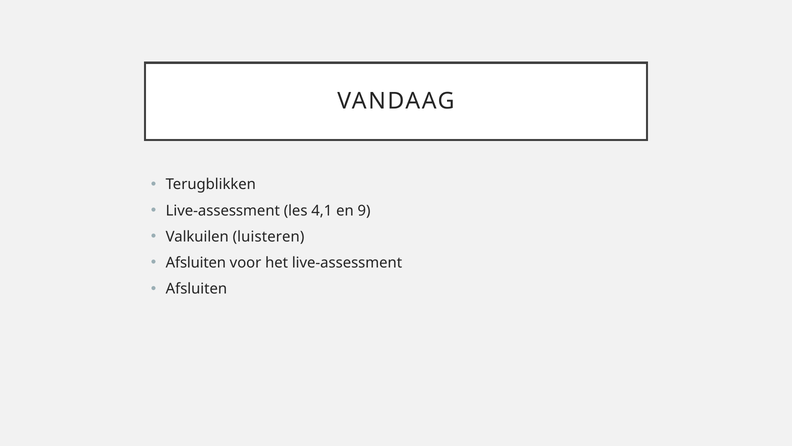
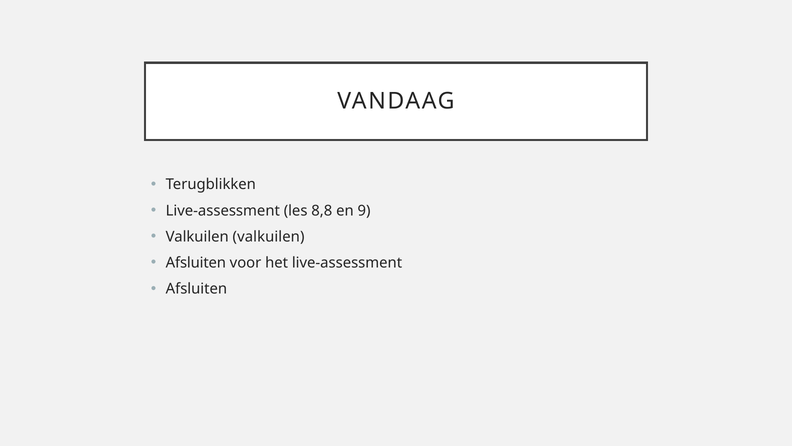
4,1: 4,1 -> 8,8
Valkuilen luisteren: luisteren -> valkuilen
